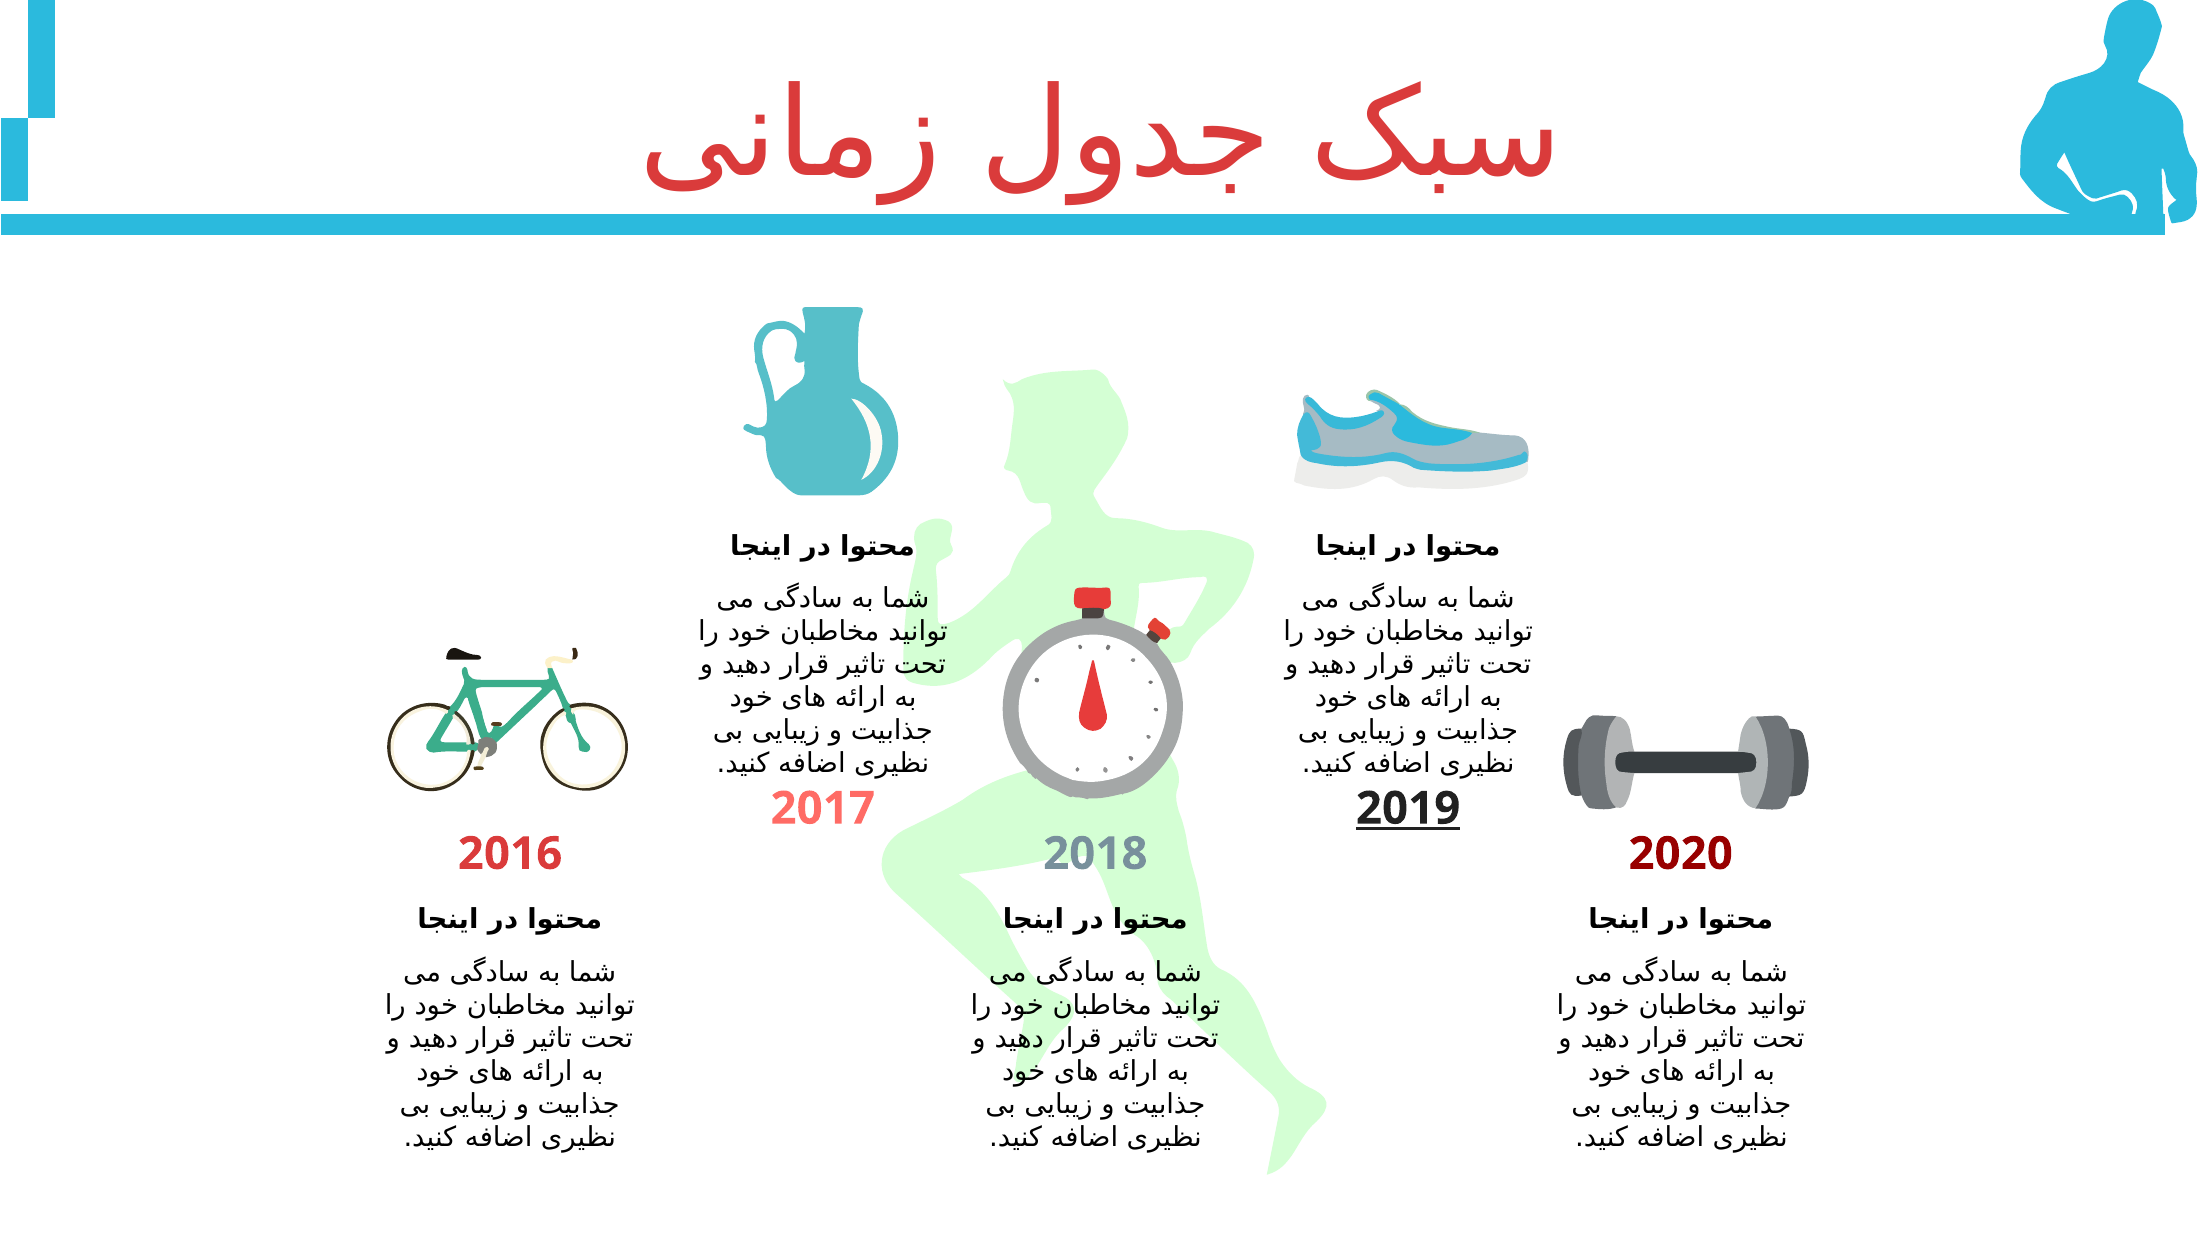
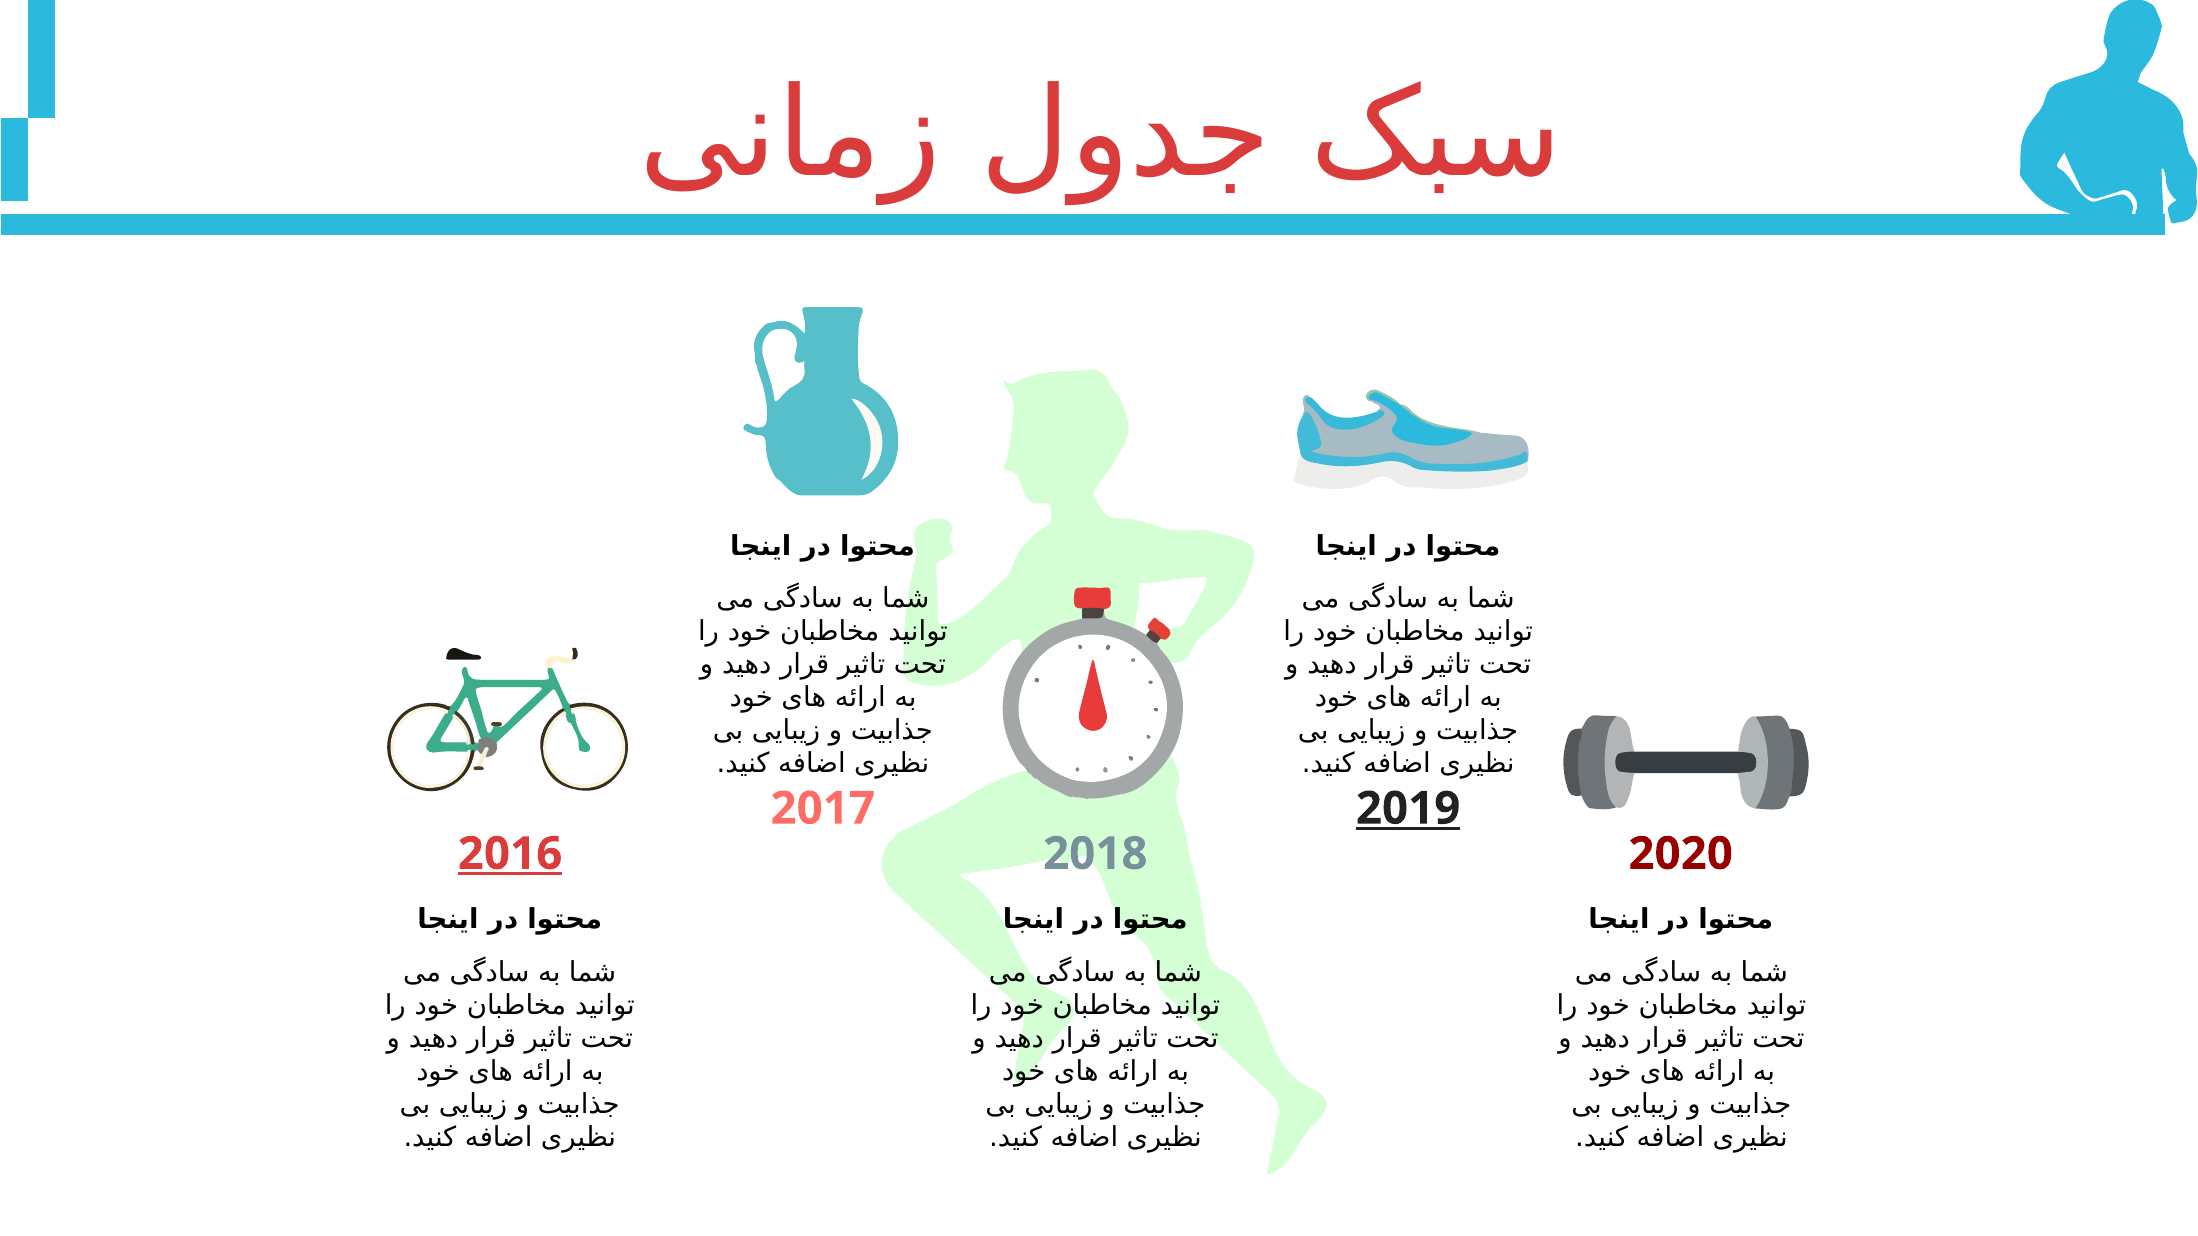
2016 underline: none -> present
